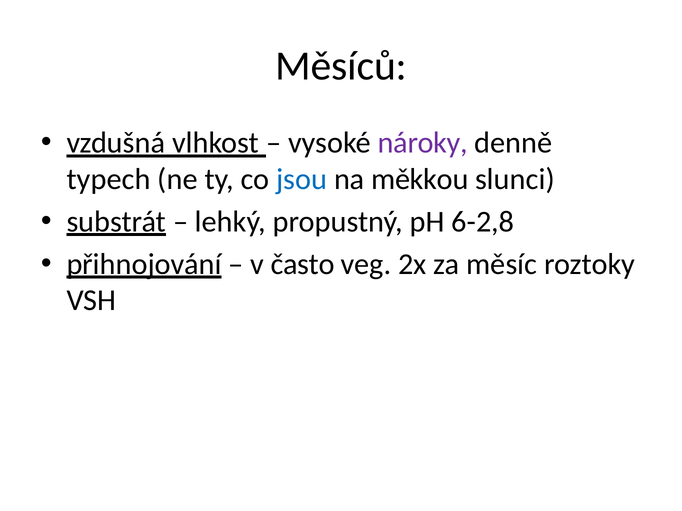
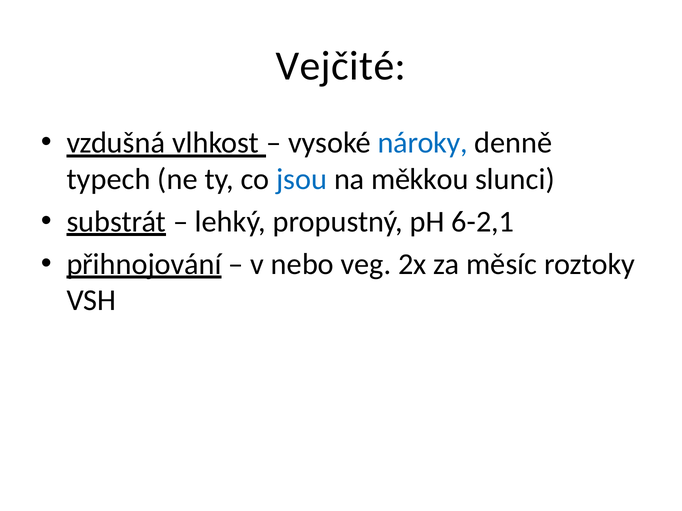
Měsíců: Měsíců -> Vejčité
nároky colour: purple -> blue
6-2,8: 6-2,8 -> 6-2,1
často: často -> nebo
